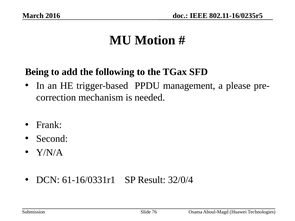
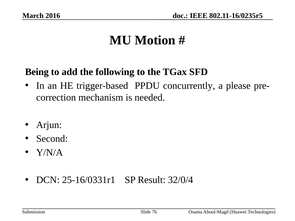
management: management -> concurrently
Frank: Frank -> Arjun
61-16/0331r1: 61-16/0331r1 -> 25-16/0331r1
